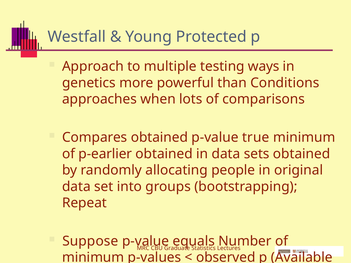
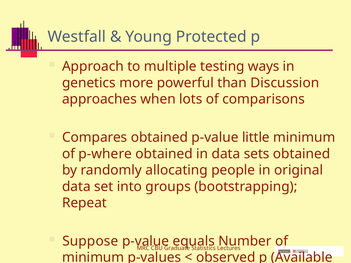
Conditions: Conditions -> Discussion
true: true -> little
p-earlier: p-earlier -> p-where
